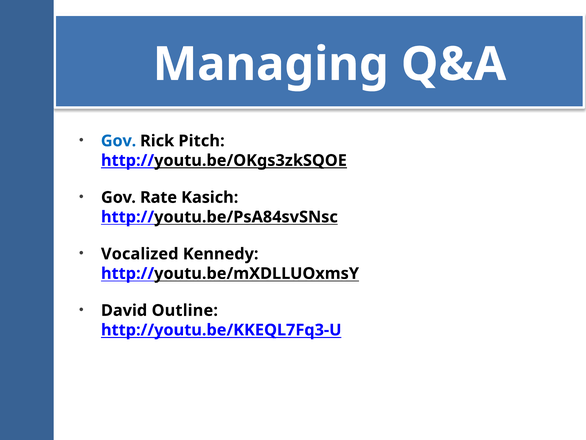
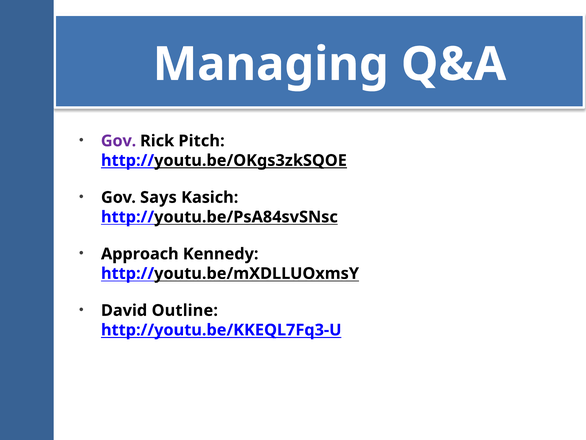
Gov at (119, 141) colour: blue -> purple
Rate: Rate -> Says
Vocalized: Vocalized -> Approach
